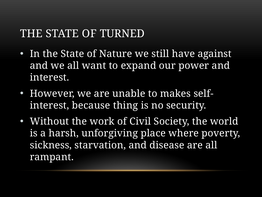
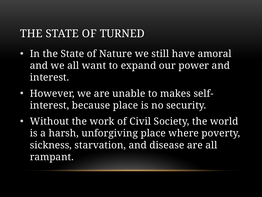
against: against -> amoral
because thing: thing -> place
